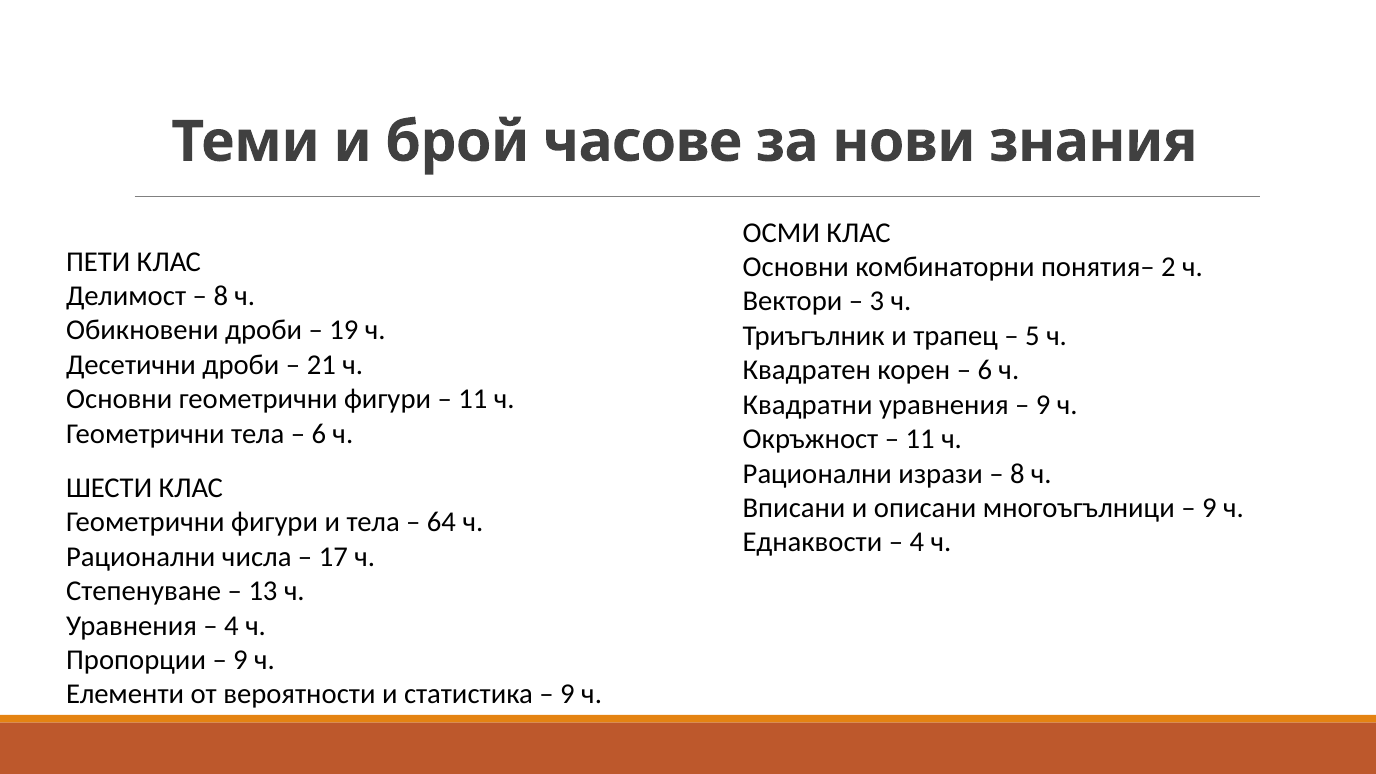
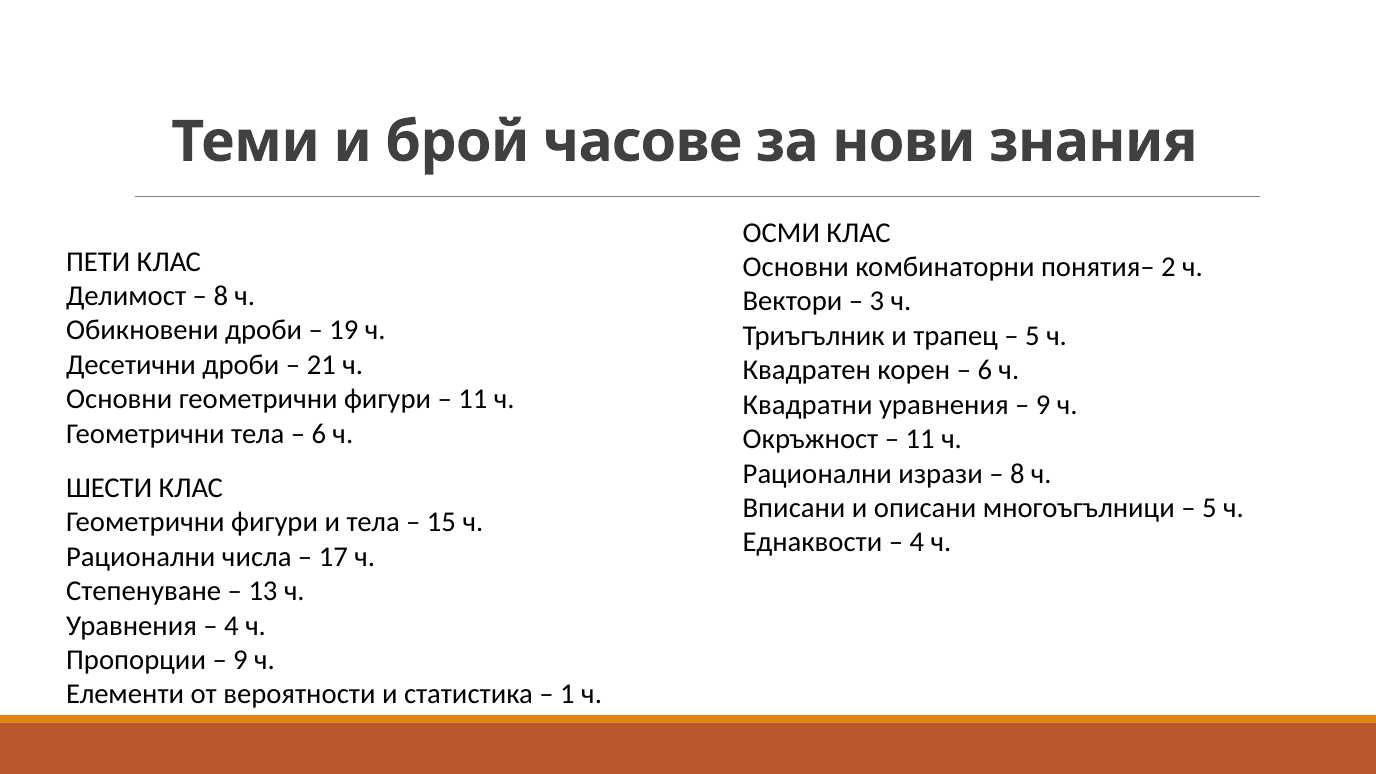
9 at (1209, 508): 9 -> 5
64: 64 -> 15
9 at (567, 694): 9 -> 1
